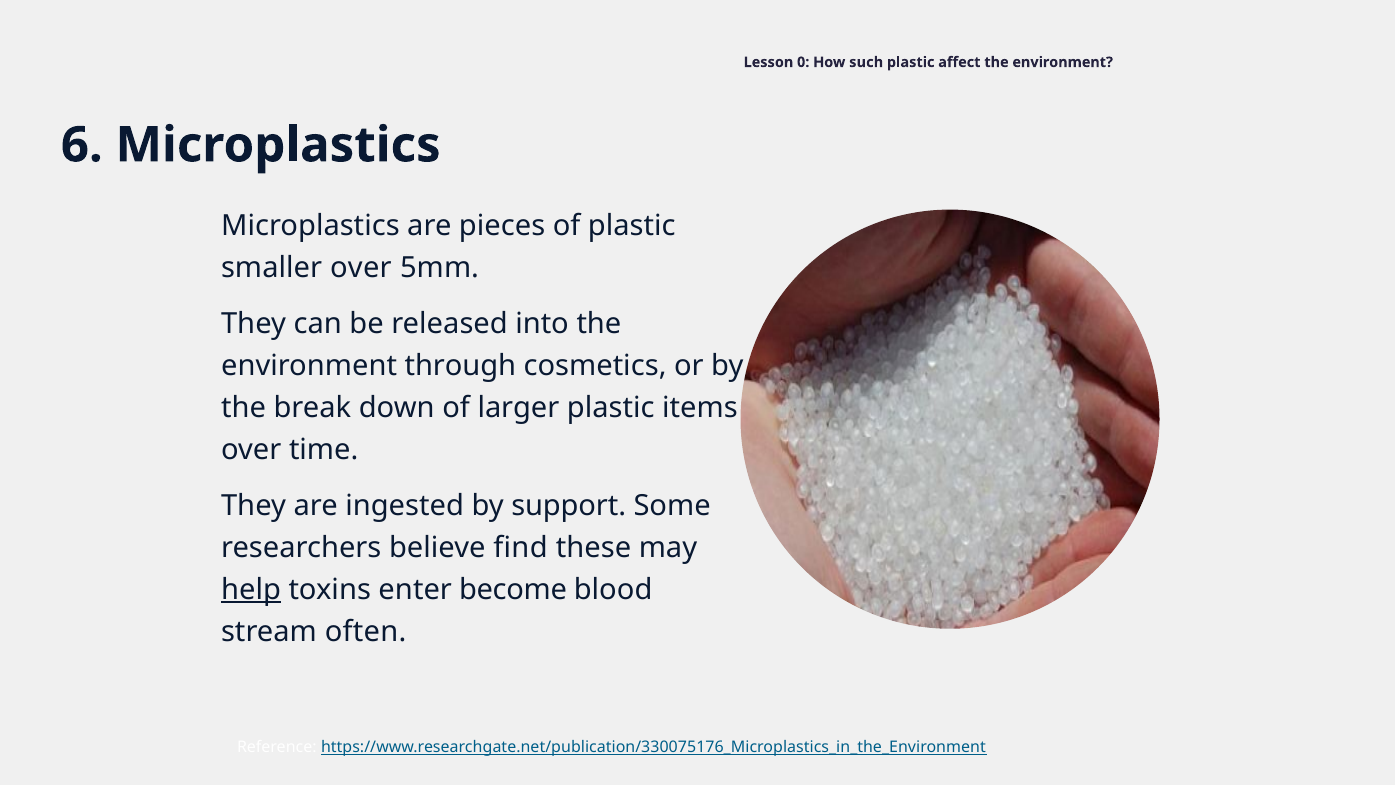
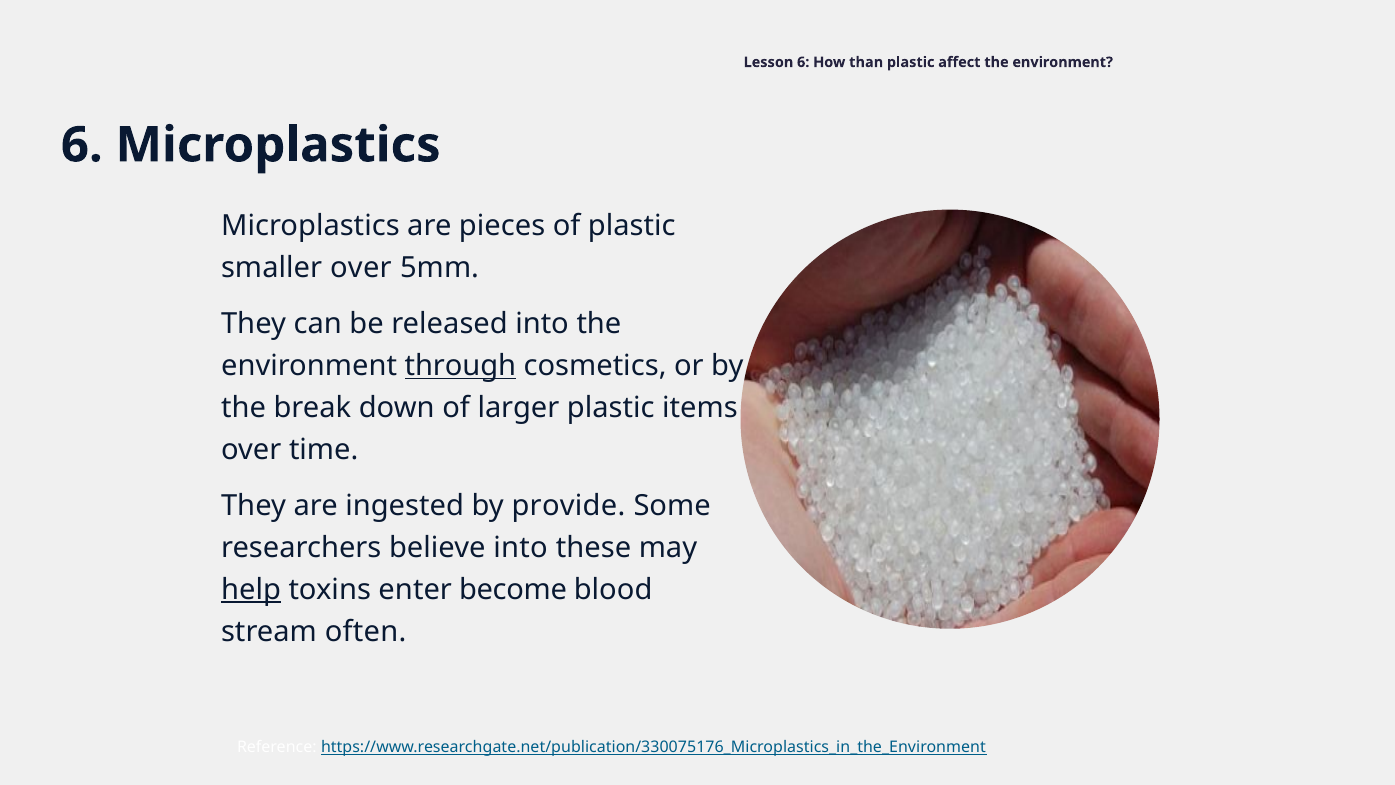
Lesson 0: 0 -> 6
such: such -> than
through underline: none -> present
support: support -> provide
believe find: find -> into
